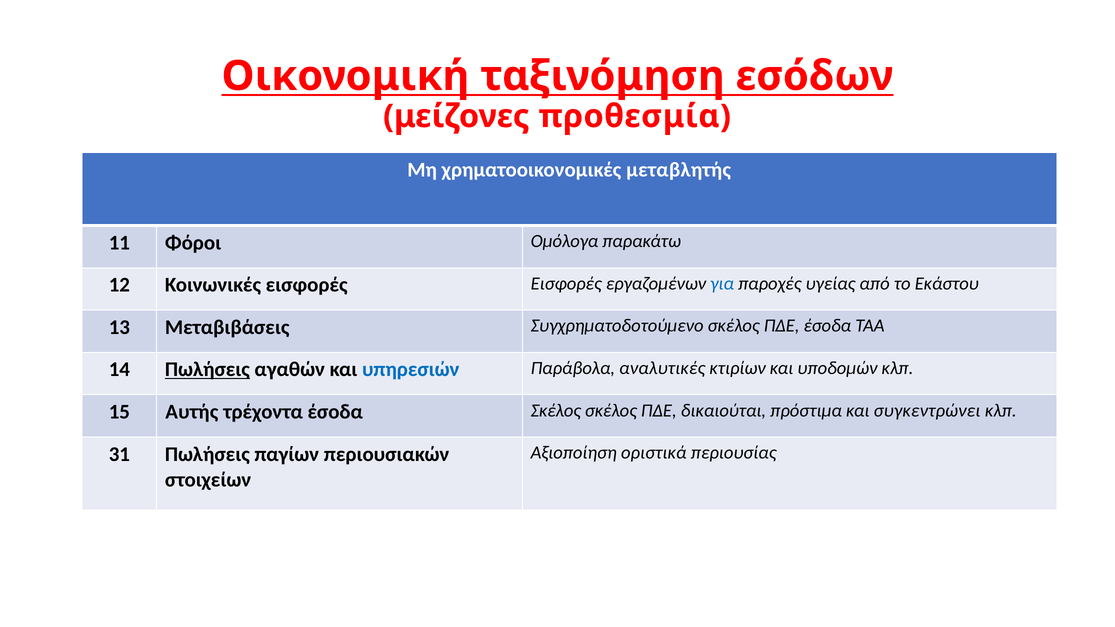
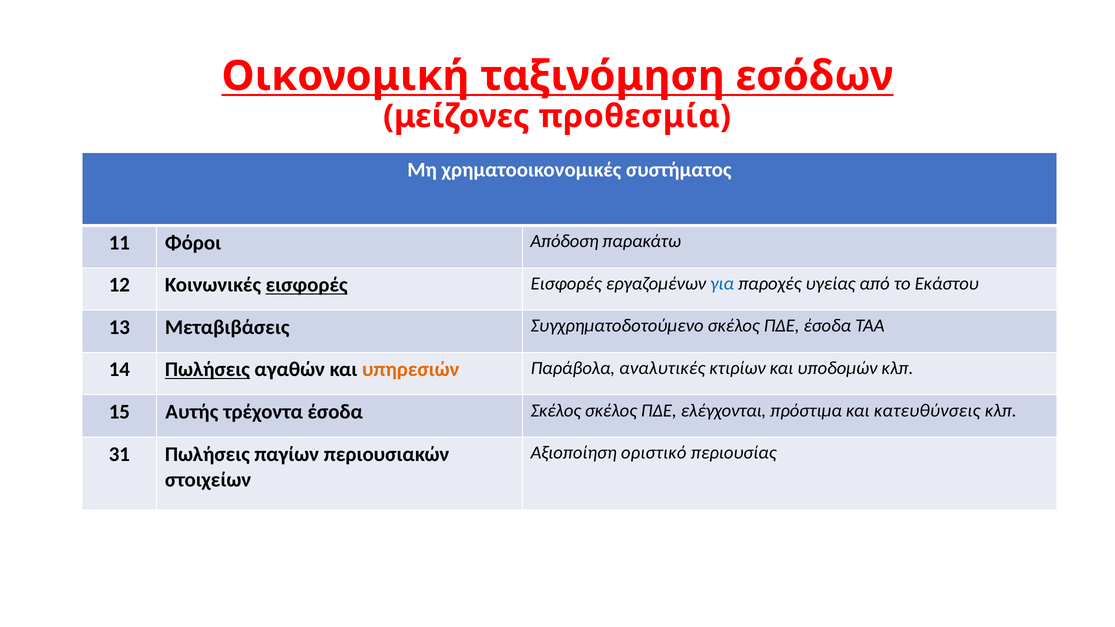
μεταβλητής: μεταβλητής -> συστήματος
Ομόλογα: Ομόλογα -> Απόδοση
εισφορές at (307, 285) underline: none -> present
υπηρεσιών colour: blue -> orange
δικαιούται: δικαιούται -> ελέγχονται
συγκεντρώνει: συγκεντρώνει -> κατευθύνσεις
οριστικά: οριστικά -> οριστικό
